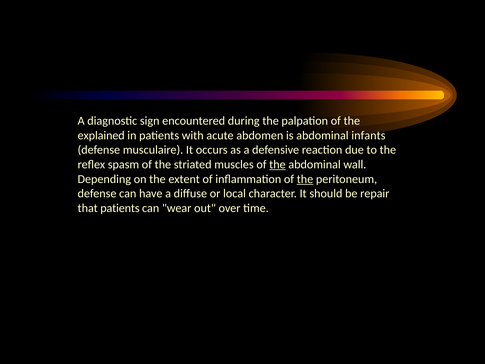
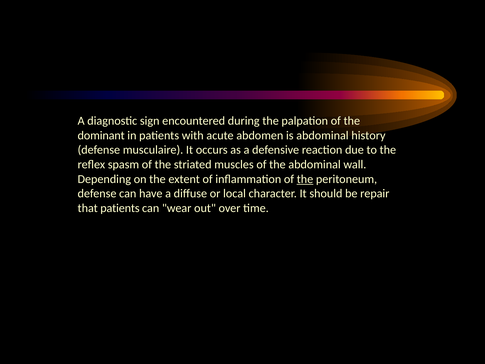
explained: explained -> dominant
infants: infants -> history
the at (277, 164) underline: present -> none
